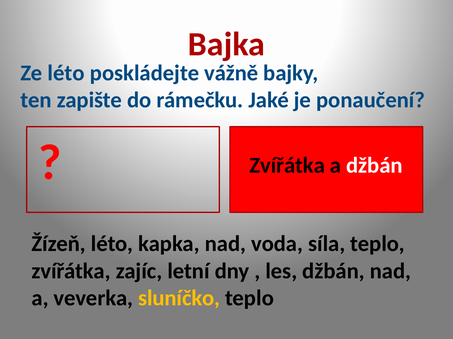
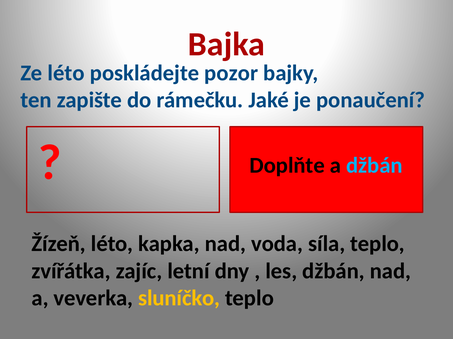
vážně: vážně -> pozor
Zvířátka at (287, 166): Zvířátka -> Doplňte
džbán at (374, 166) colour: white -> light blue
